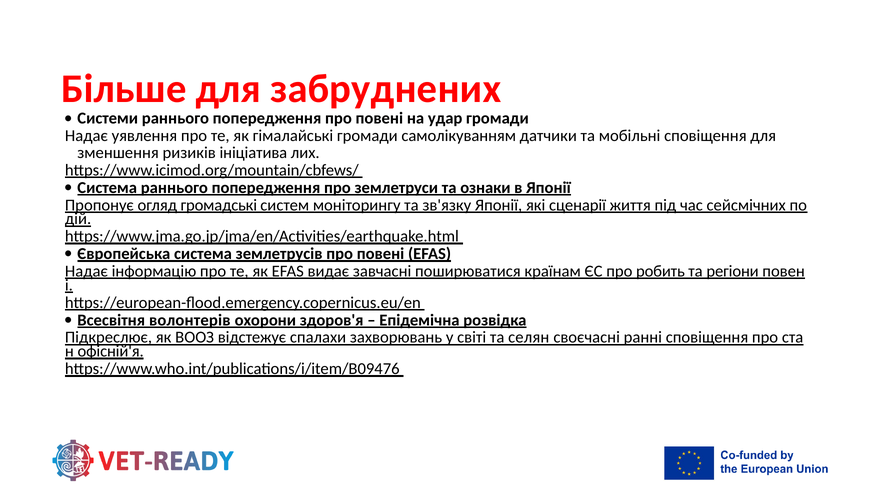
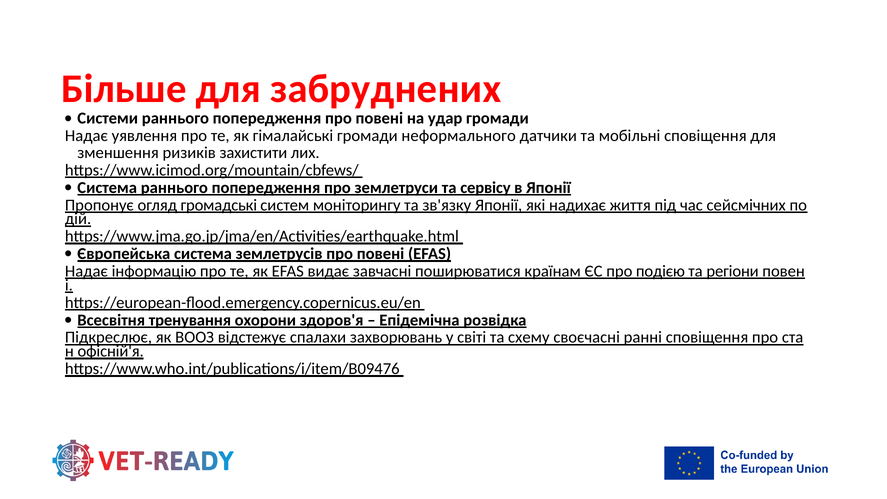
самолікуванням: самолікуванням -> неформального
ініціатива: ініціатива -> захистити
ознаки: ознаки -> сервісу
сценарії: сценарії -> надихає
робить: робить -> подією
волонтерів: волонтерів -> тренування
селян: селян -> схему
